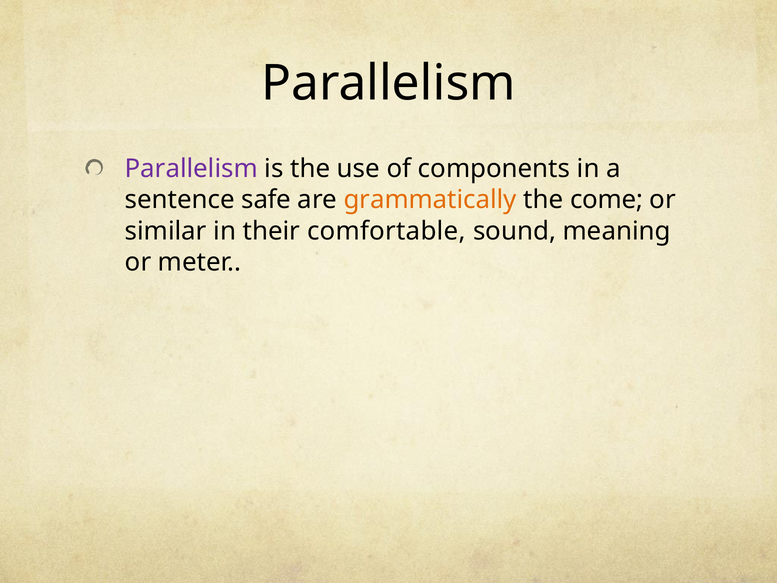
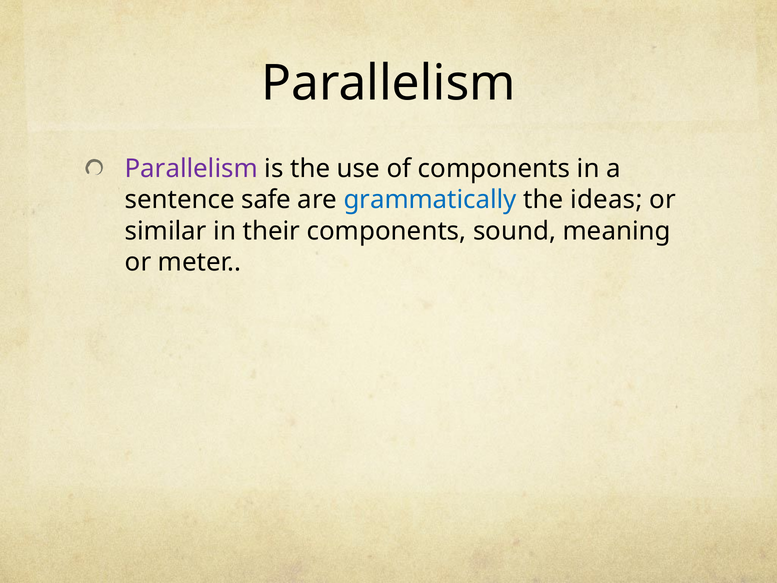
grammatically colour: orange -> blue
come: come -> ideas
their comfortable: comfortable -> components
